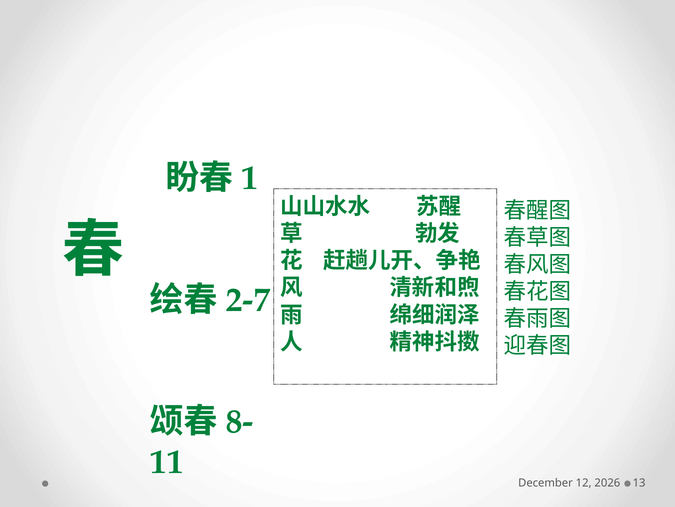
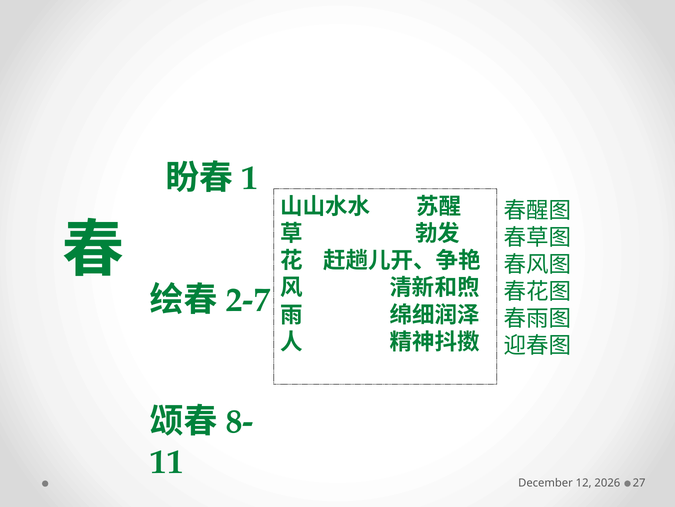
13: 13 -> 27
